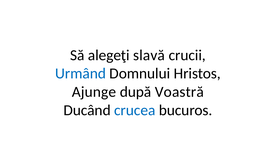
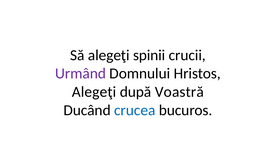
slavă: slavă -> spinii
Urmând colour: blue -> purple
Ajunge at (94, 92): Ajunge -> Alegeţi
